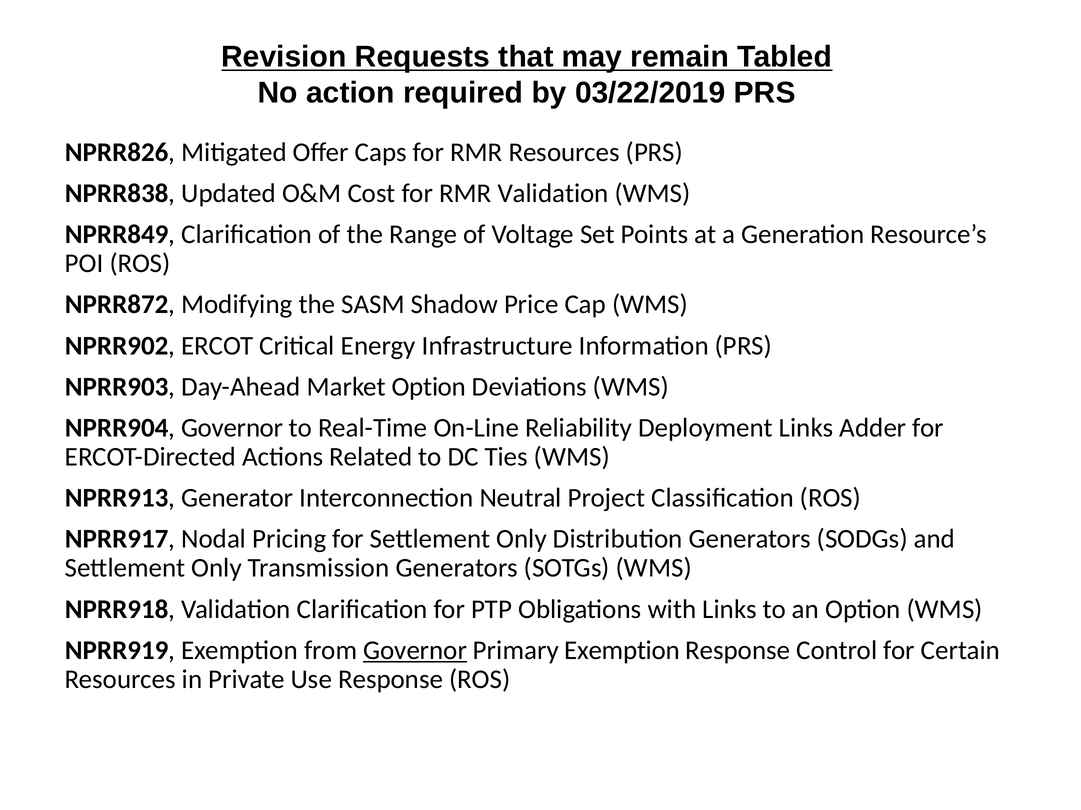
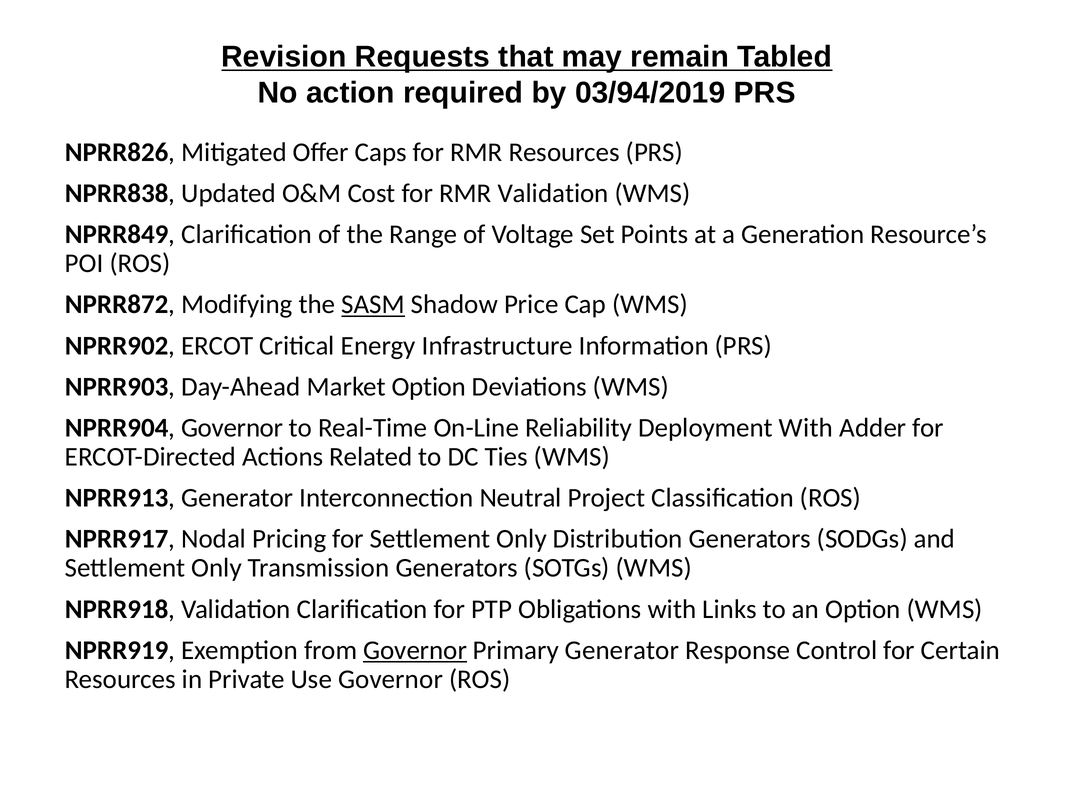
03/22/2019: 03/22/2019 -> 03/94/2019
SASM underline: none -> present
Deployment Links: Links -> With
Primary Exemption: Exemption -> Generator
Use Response: Response -> Governor
